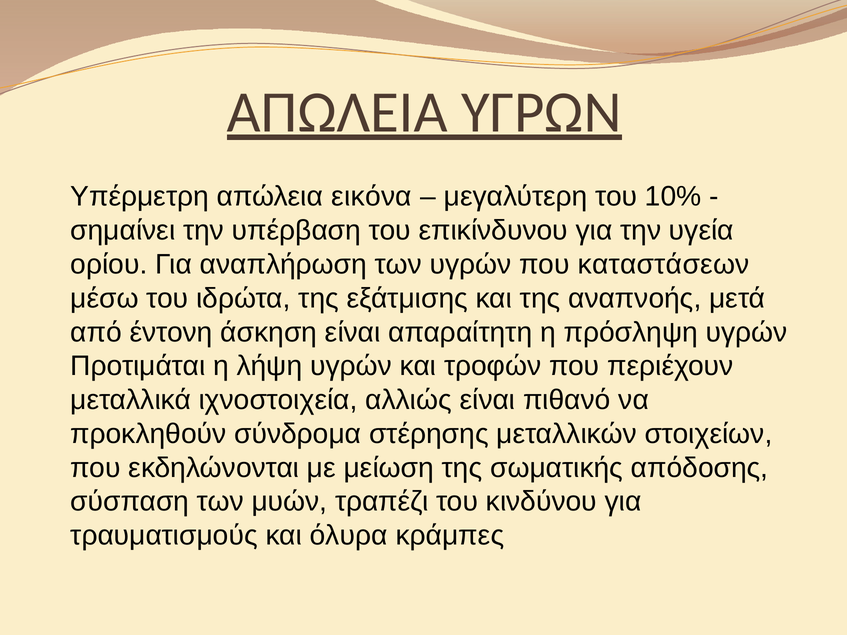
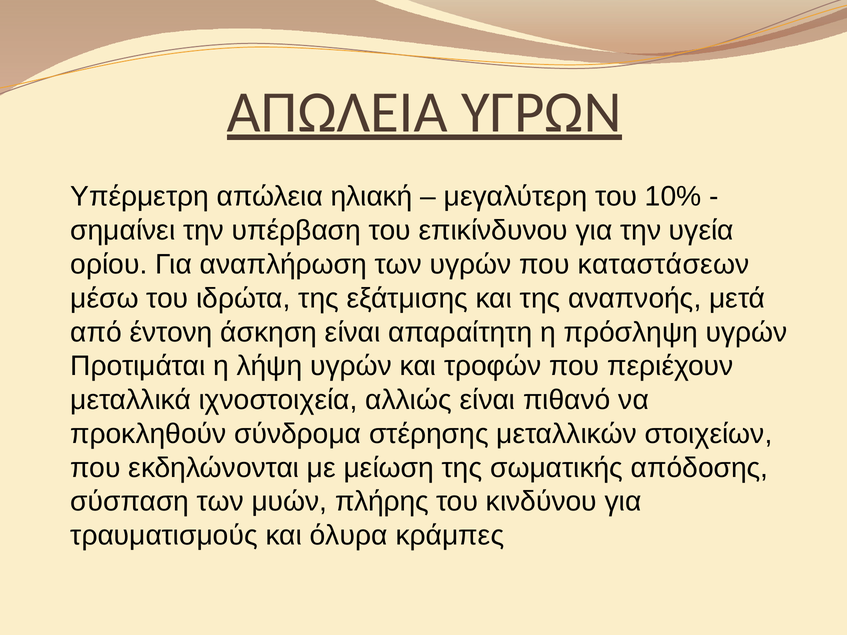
εικόνα: εικόνα -> ηλιακή
τραπέζι: τραπέζι -> πλήρης
